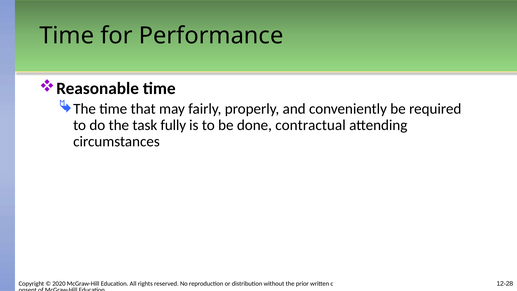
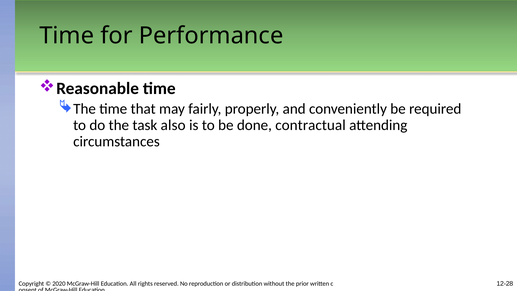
fully: fully -> also
